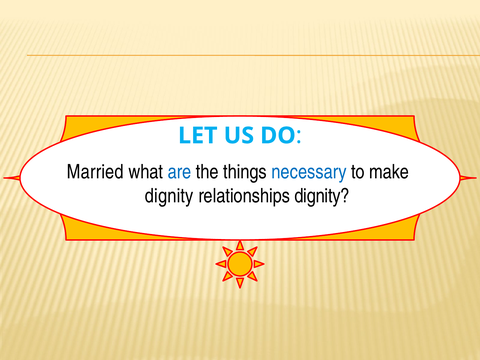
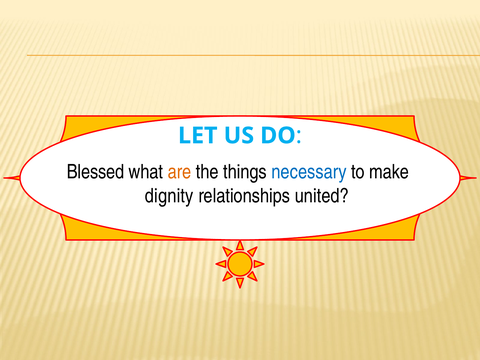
Married: Married -> Blessed
are colour: blue -> orange
relationships dignity: dignity -> united
